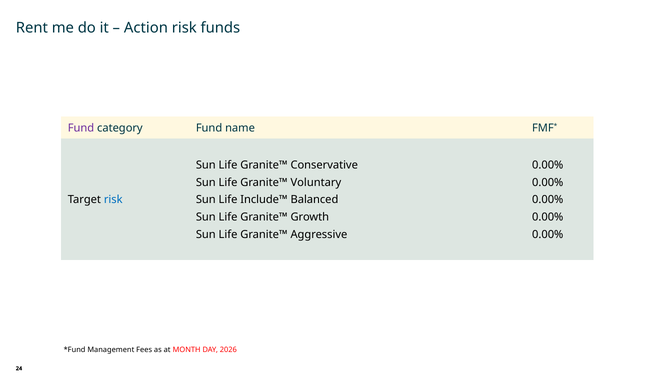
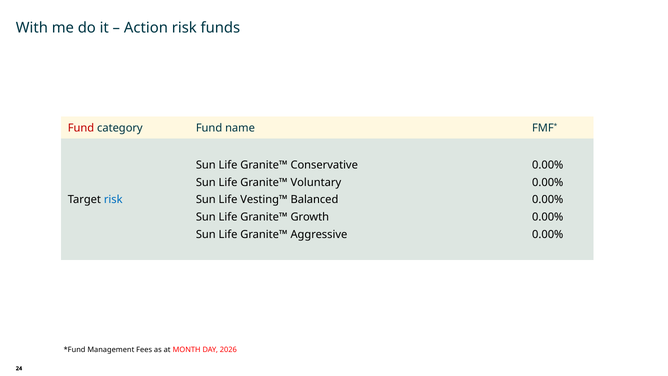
Rent: Rent -> With
Fund at (81, 128) colour: purple -> red
Include™: Include™ -> Vesting™
